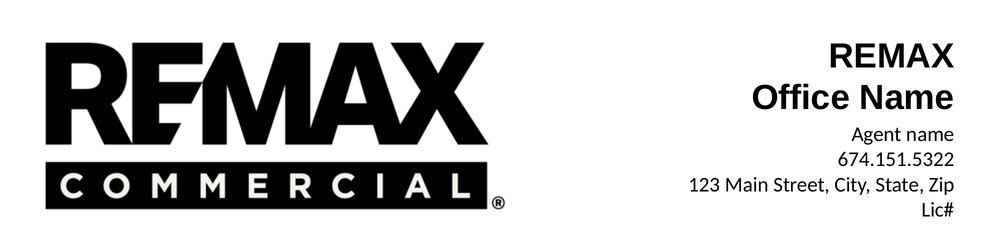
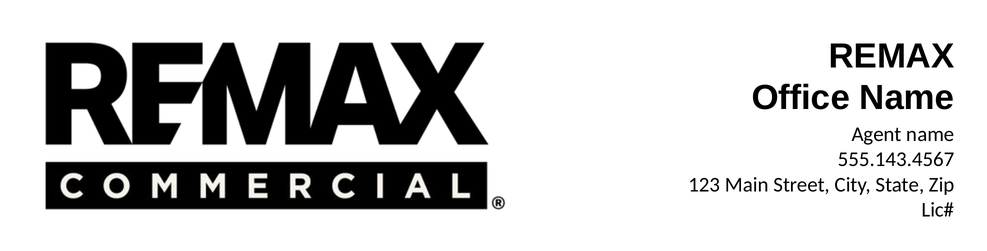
674.151.5322: 674.151.5322 -> 555.143.4567
